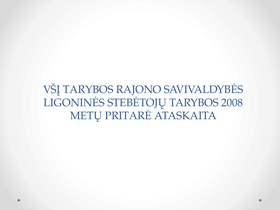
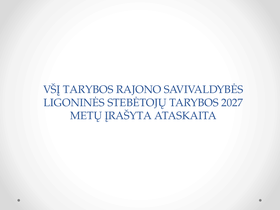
2008: 2008 -> 2027
PRITARĖ: PRITARĖ -> ĮRAŠYTA
